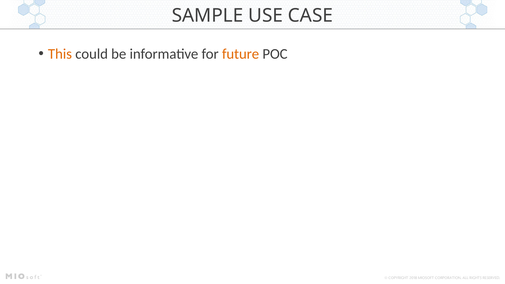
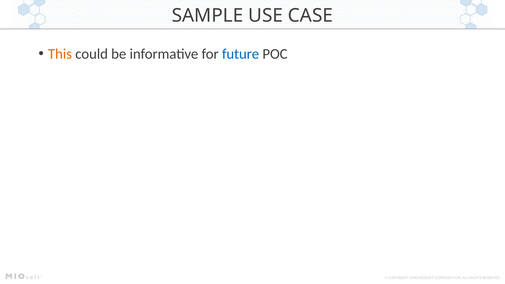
future colour: orange -> blue
